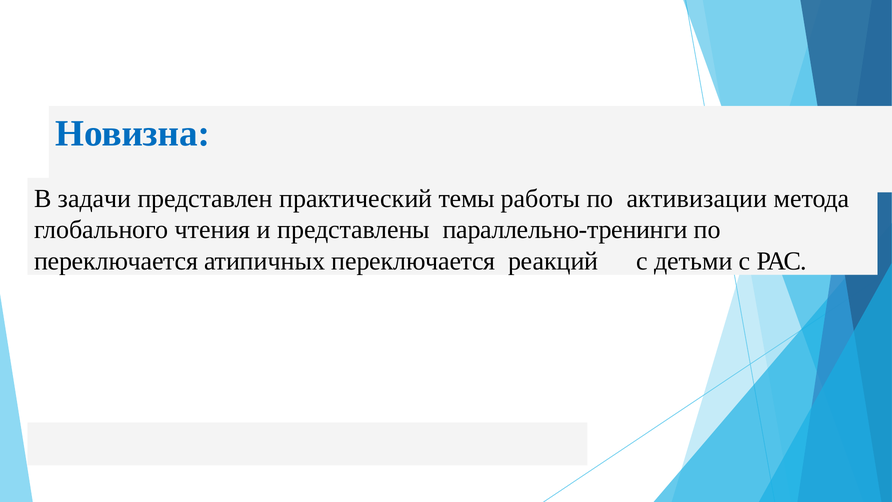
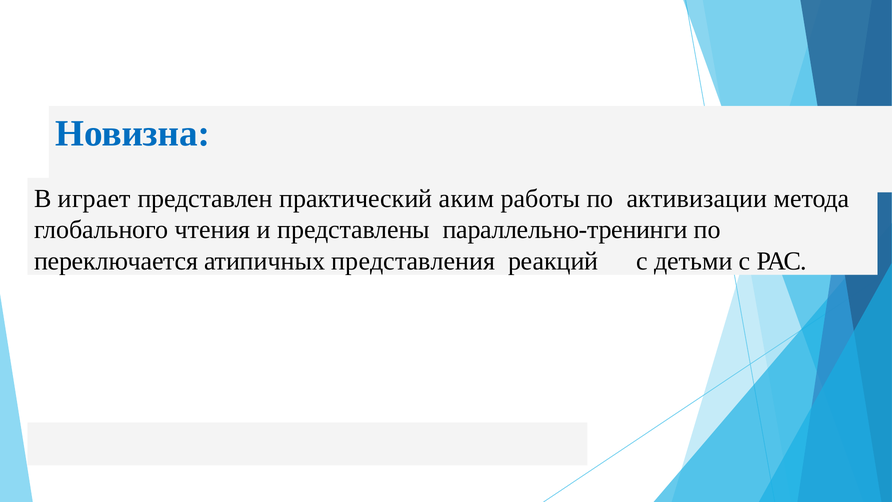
задачи: задачи -> играет
темы: темы -> аким
атипичных переключается: переключается -> представления
